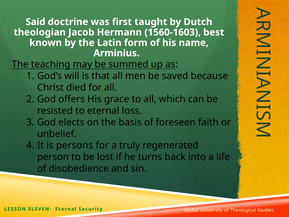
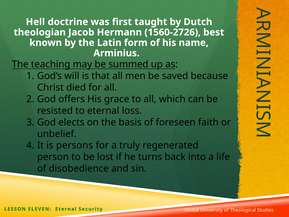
Said: Said -> Hell
1560-1603: 1560-1603 -> 1560-2726
